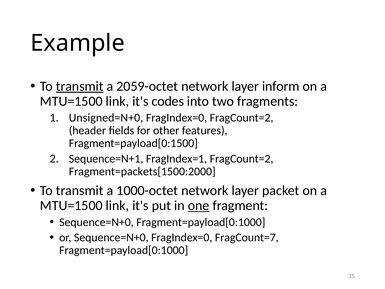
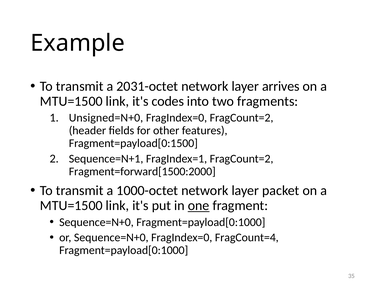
transmit at (80, 86) underline: present -> none
2059-octet: 2059-octet -> 2031-octet
inform: inform -> arrives
Fragment=packets[1500:2000: Fragment=packets[1500:2000 -> Fragment=forward[1500:2000
FragCount=7: FragCount=7 -> FragCount=4
